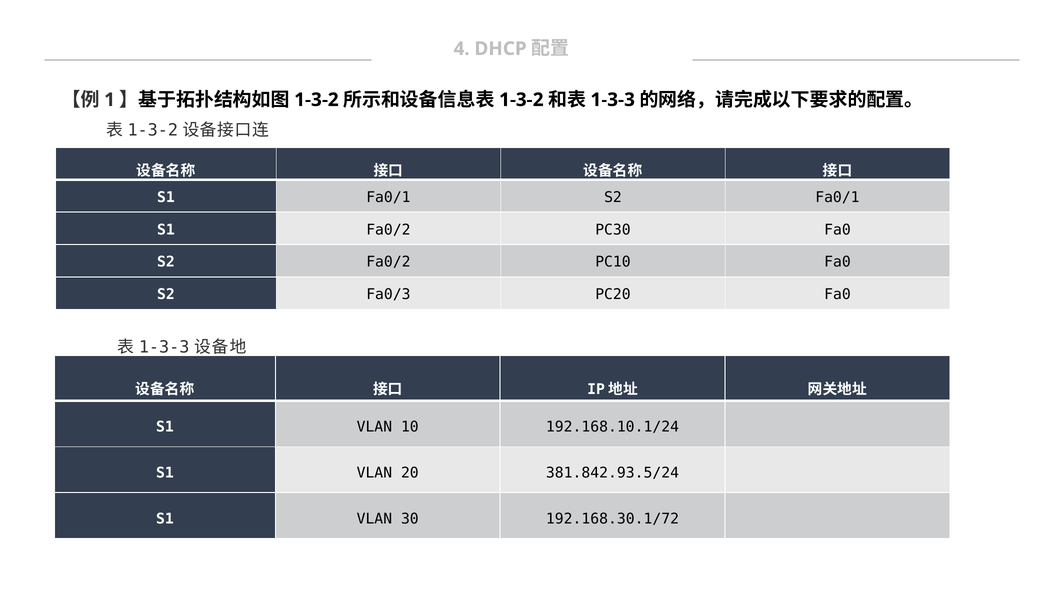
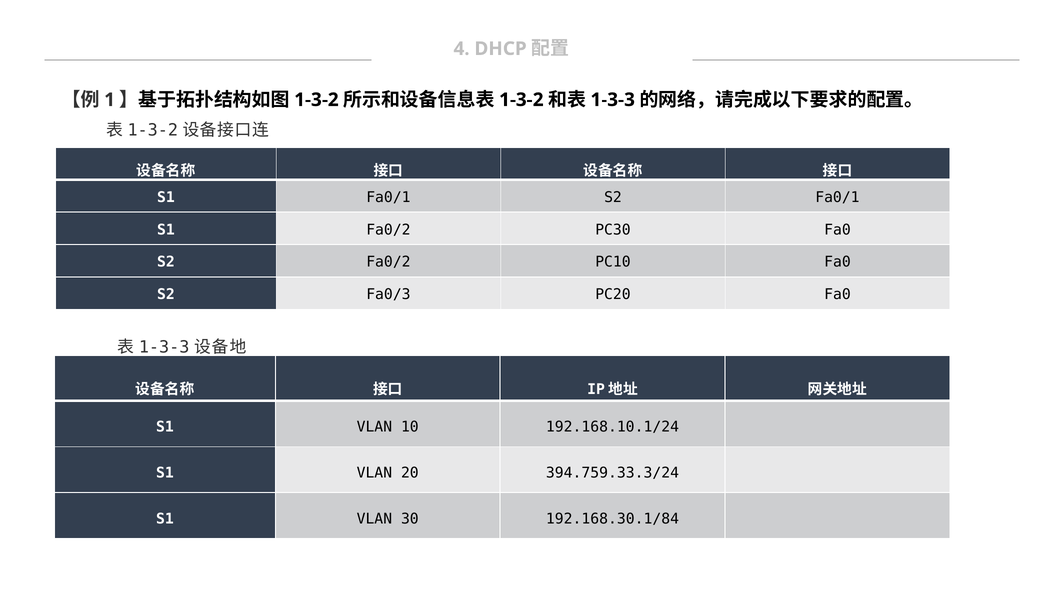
381.842.93.5/24: 381.842.93.5/24 -> 394.759.33.3/24
192.168.30.1/72: 192.168.30.1/72 -> 192.168.30.1/84
